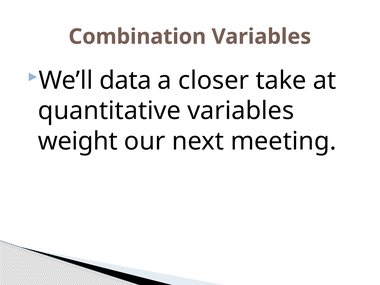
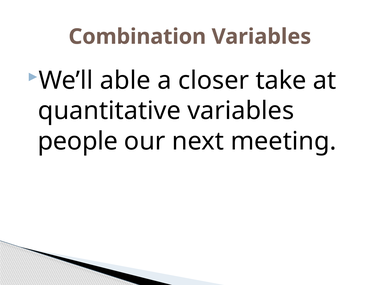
data: data -> able
weight: weight -> people
